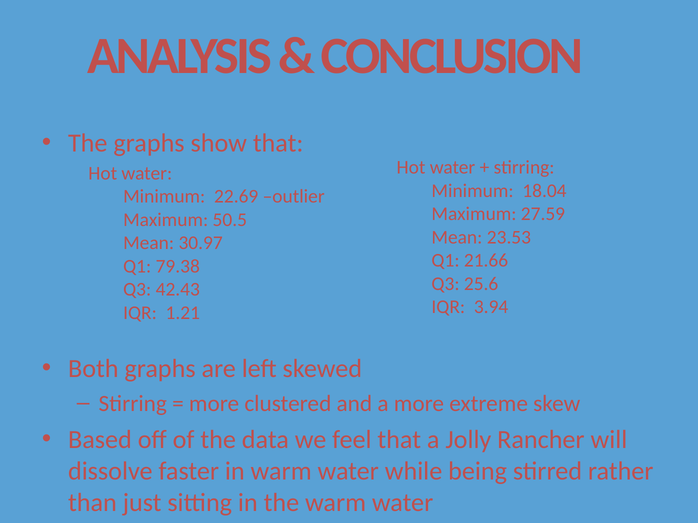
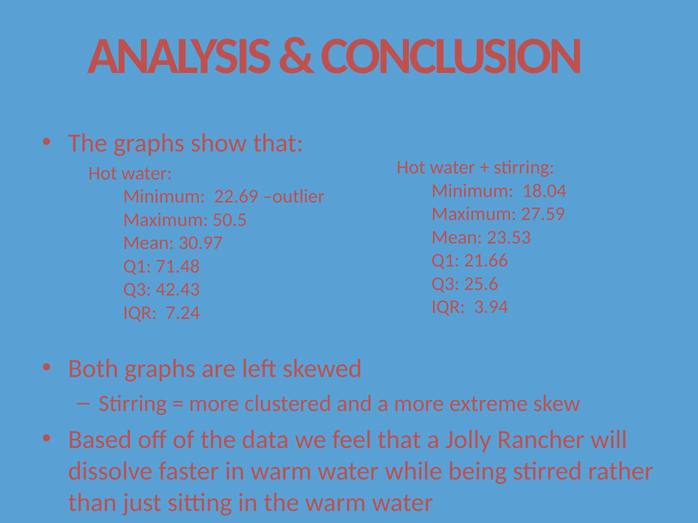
79.38: 79.38 -> 71.48
1.21: 1.21 -> 7.24
